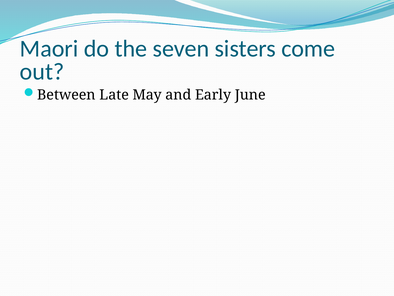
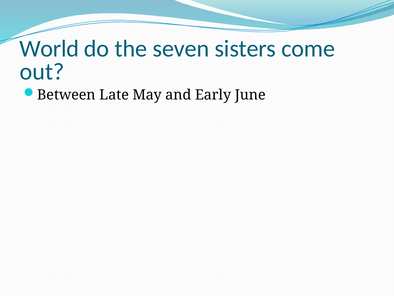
Maori: Maori -> World
